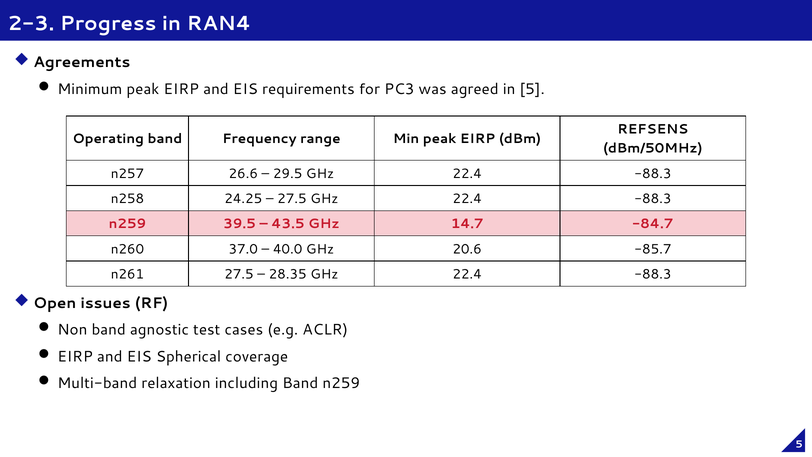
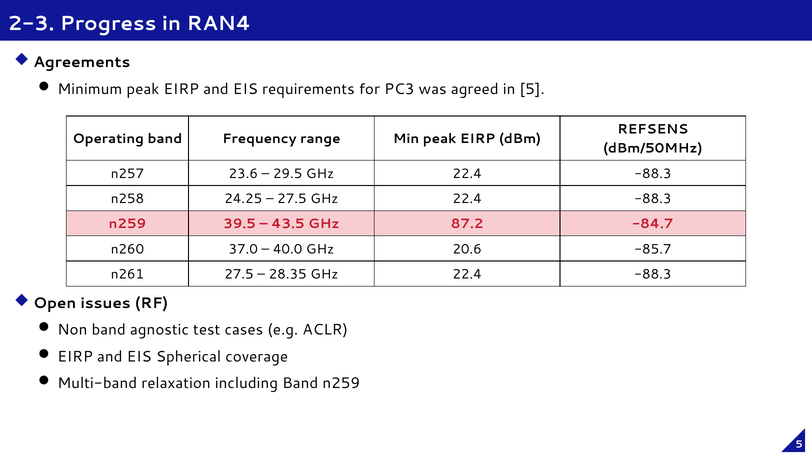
26.6: 26.6 -> 23.6
14.7: 14.7 -> 87.2
